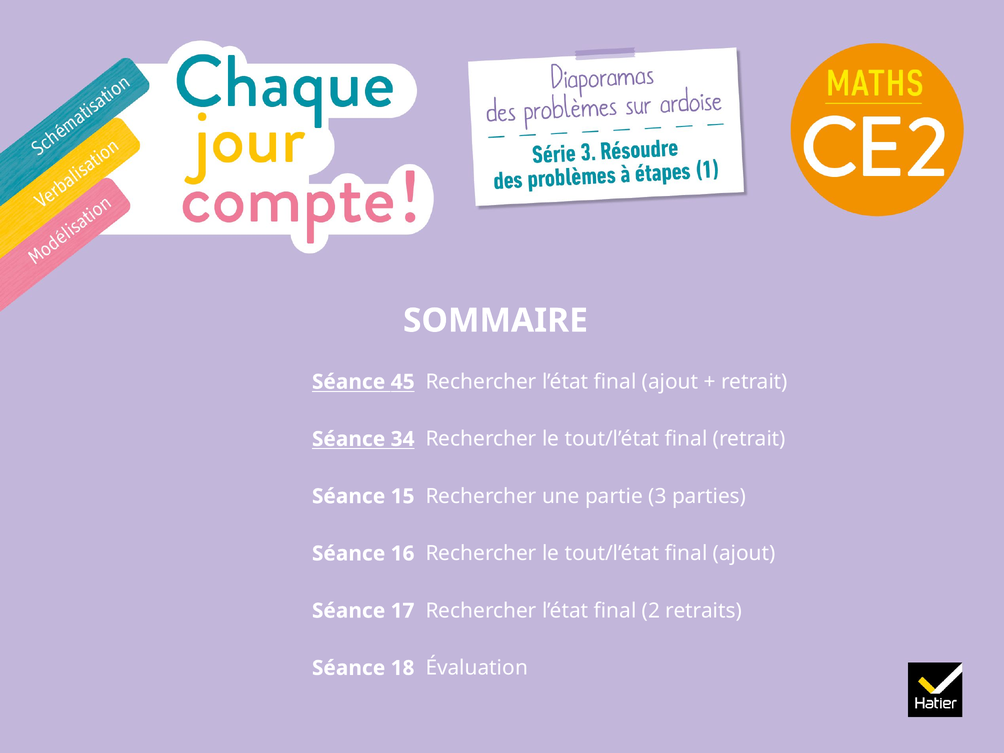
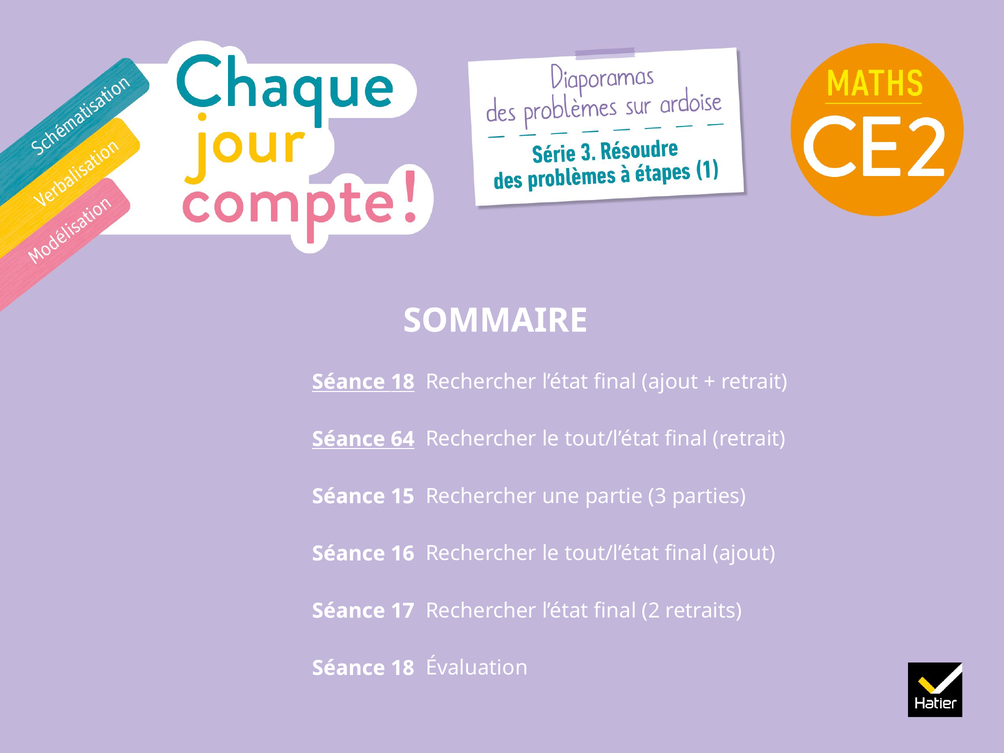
45 at (403, 382): 45 -> 18
34: 34 -> 64
